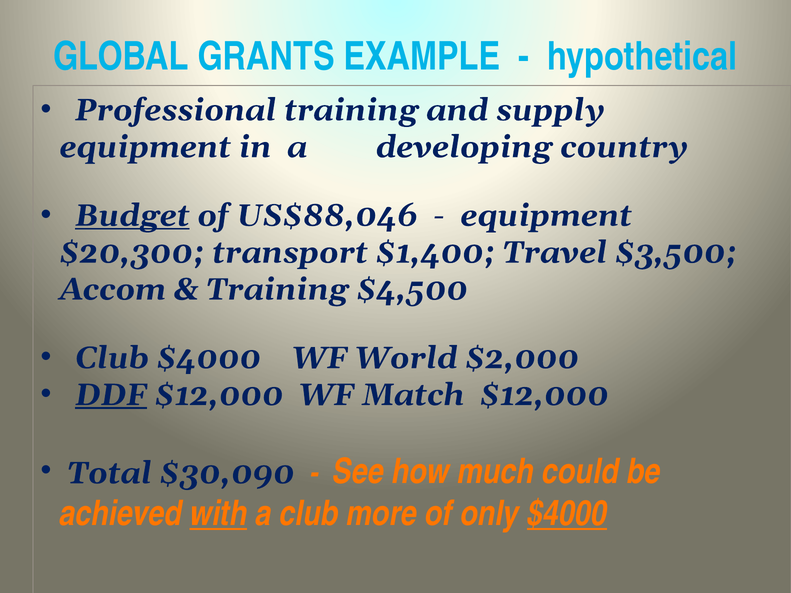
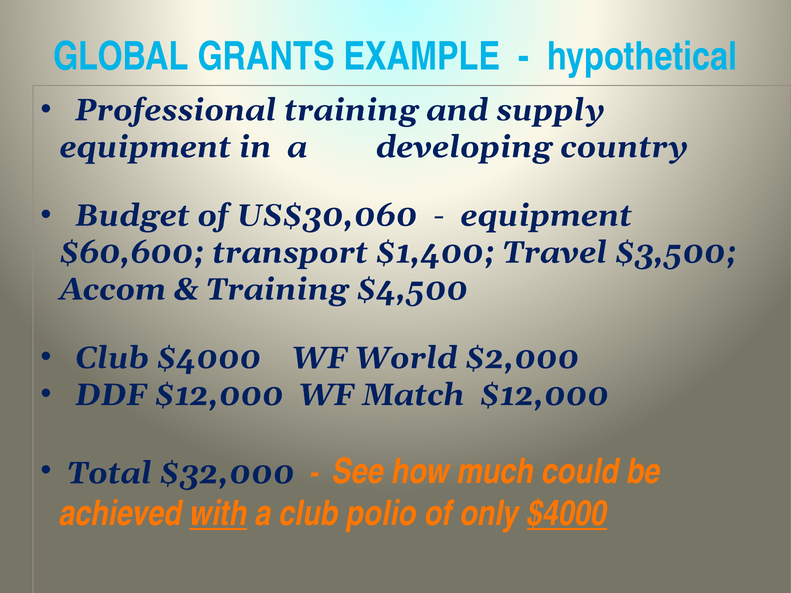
Budget underline: present -> none
US$88,046: US$88,046 -> US$30,060
$20,300: $20,300 -> $60,600
DDF underline: present -> none
$30,090: $30,090 -> $32,000
more: more -> polio
